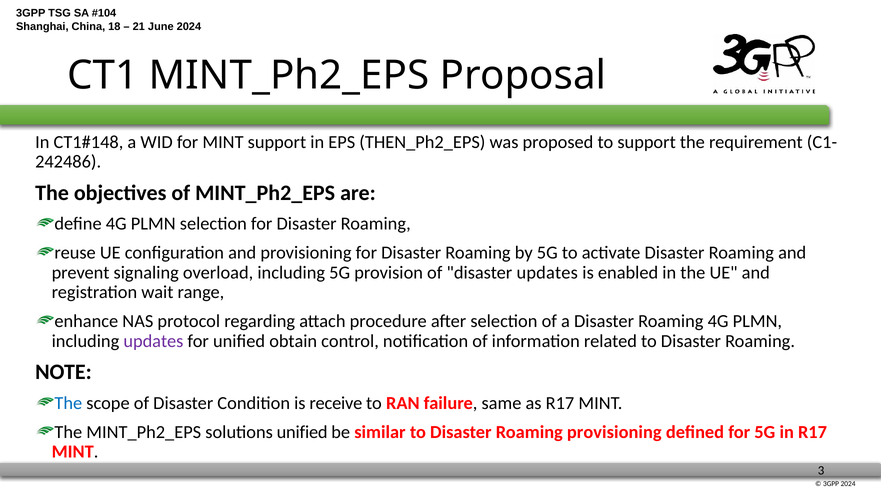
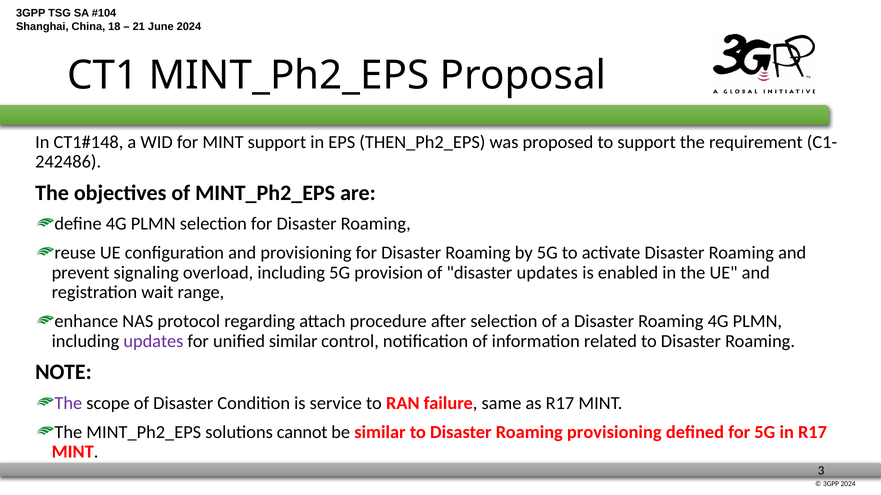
unified obtain: obtain -> similar
The at (68, 404) colour: blue -> purple
receive: receive -> service
solutions unified: unified -> cannot
